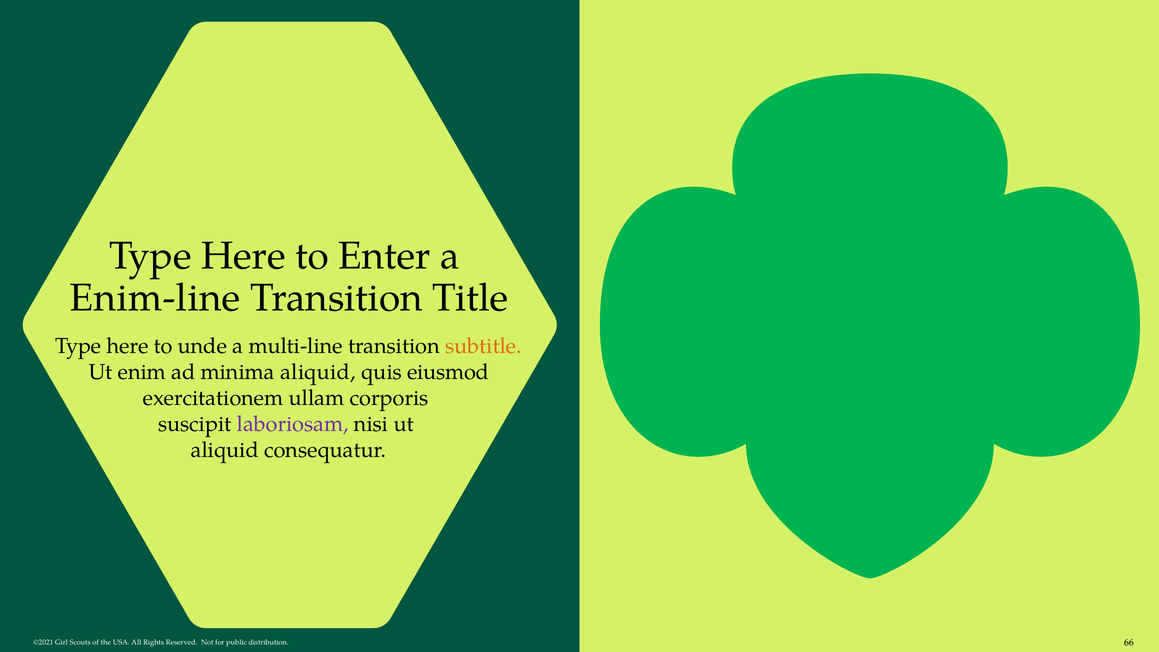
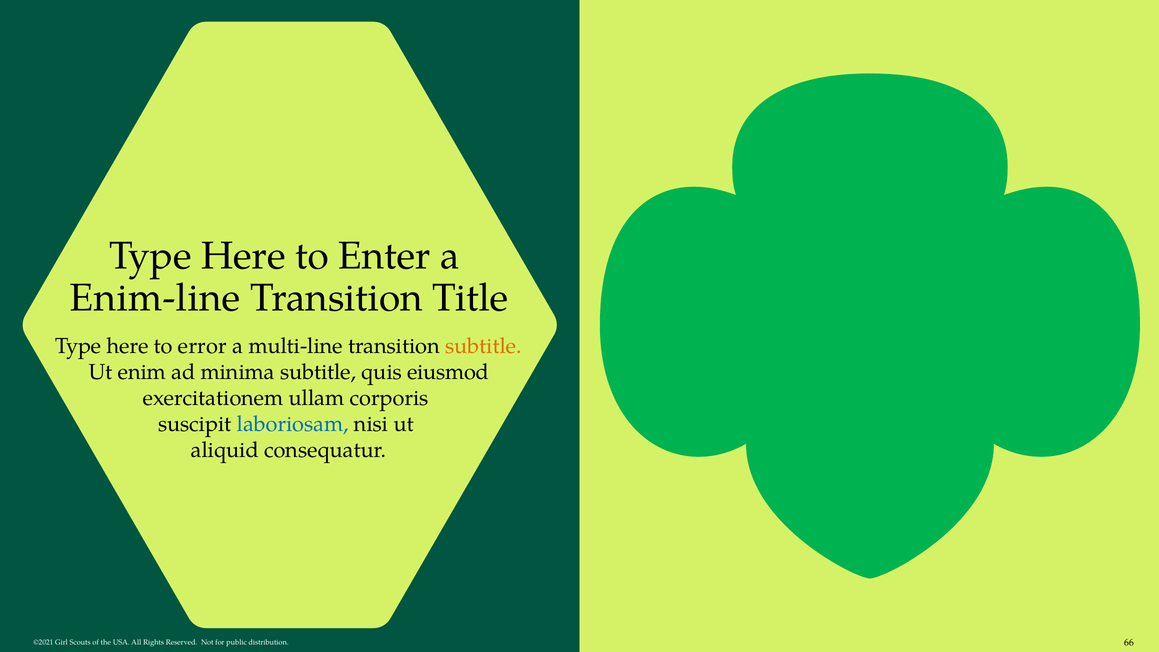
unde: unde -> error
minima aliquid: aliquid -> subtitle
laboriosam colour: purple -> blue
